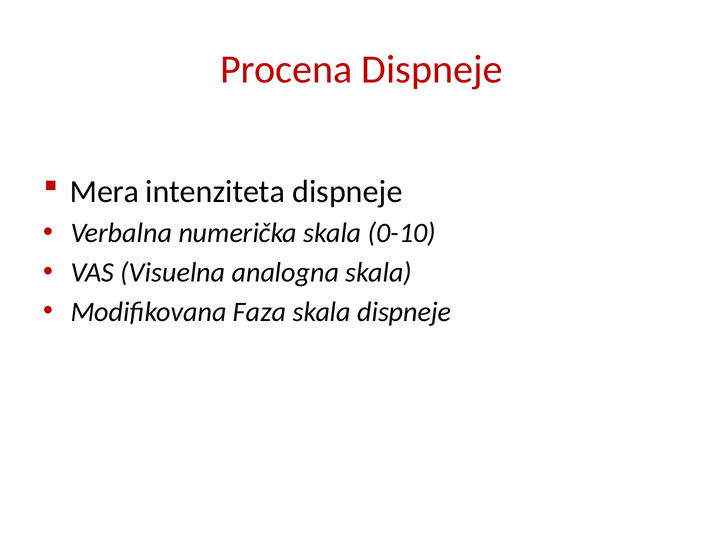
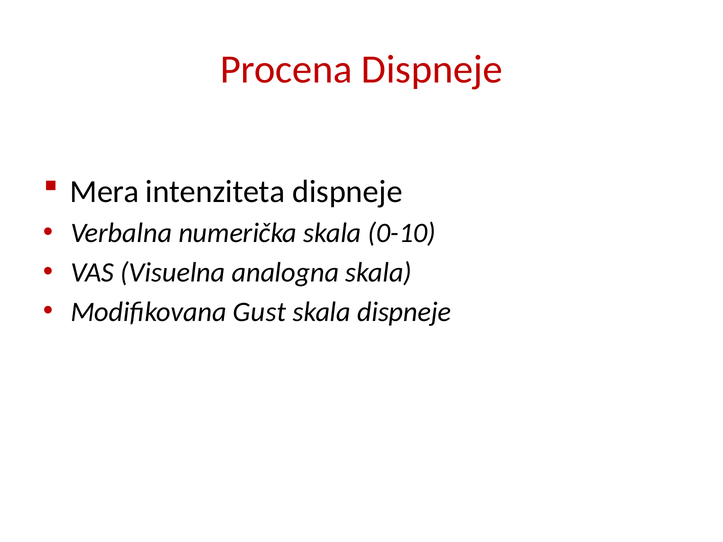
Faza: Faza -> Gust
